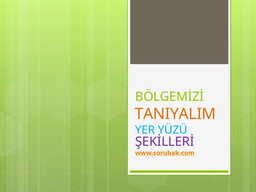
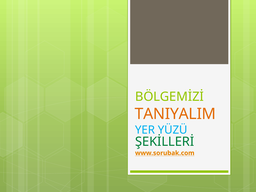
ŞEKİLLERİ colour: purple -> green
